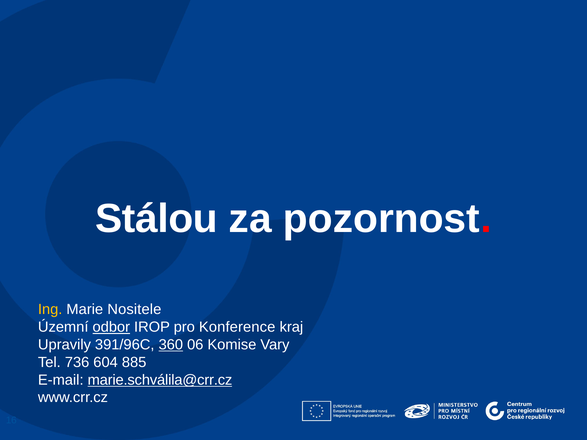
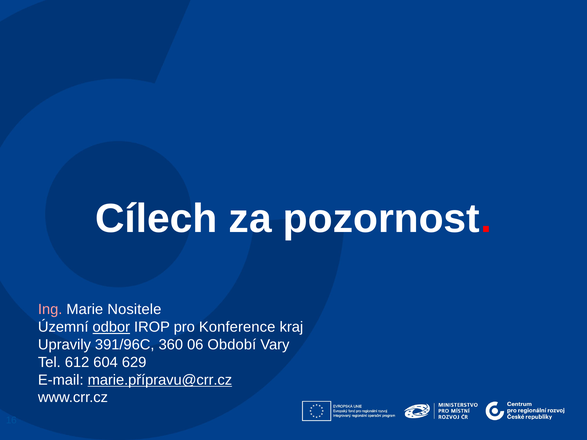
Stálou: Stálou -> Cílech
Ing colour: yellow -> pink
360 underline: present -> none
Komise: Komise -> Období
736: 736 -> 612
885: 885 -> 629
marie.schválila@crr.cz: marie.schválila@crr.cz -> marie.přípravu@crr.cz
